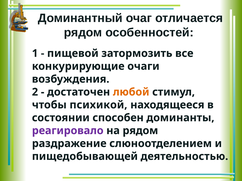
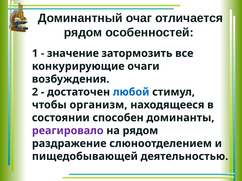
пищевой: пищевой -> значение
любой colour: orange -> blue
психикой: психикой -> организм
